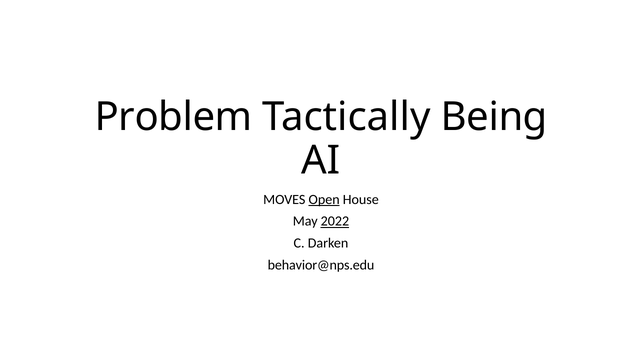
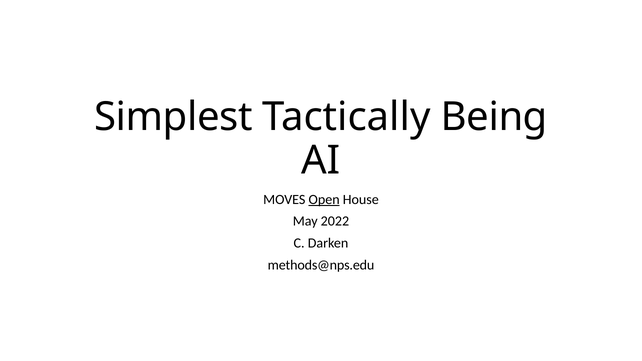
Problem: Problem -> Simplest
2022 underline: present -> none
behavior@nps.edu: behavior@nps.edu -> methods@nps.edu
